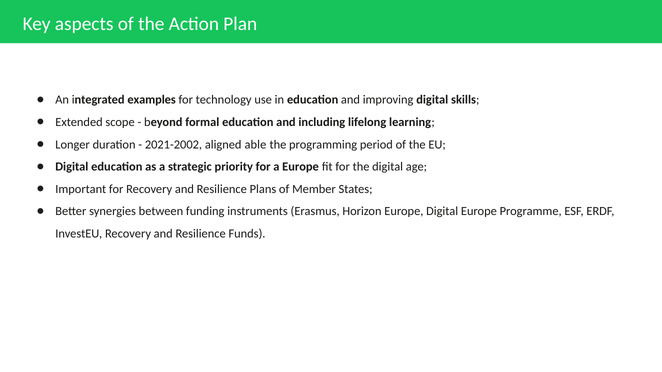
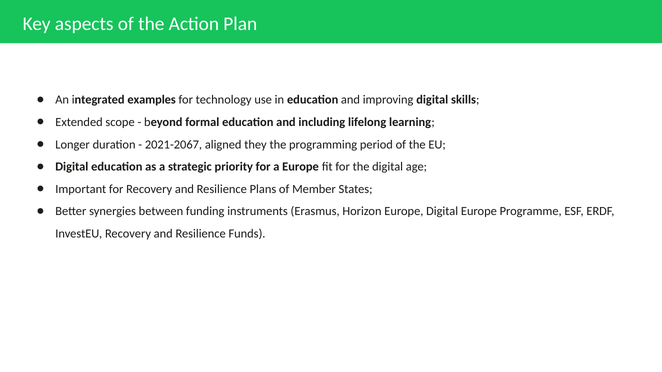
2021-2002: 2021-2002 -> 2021-2067
able: able -> they
